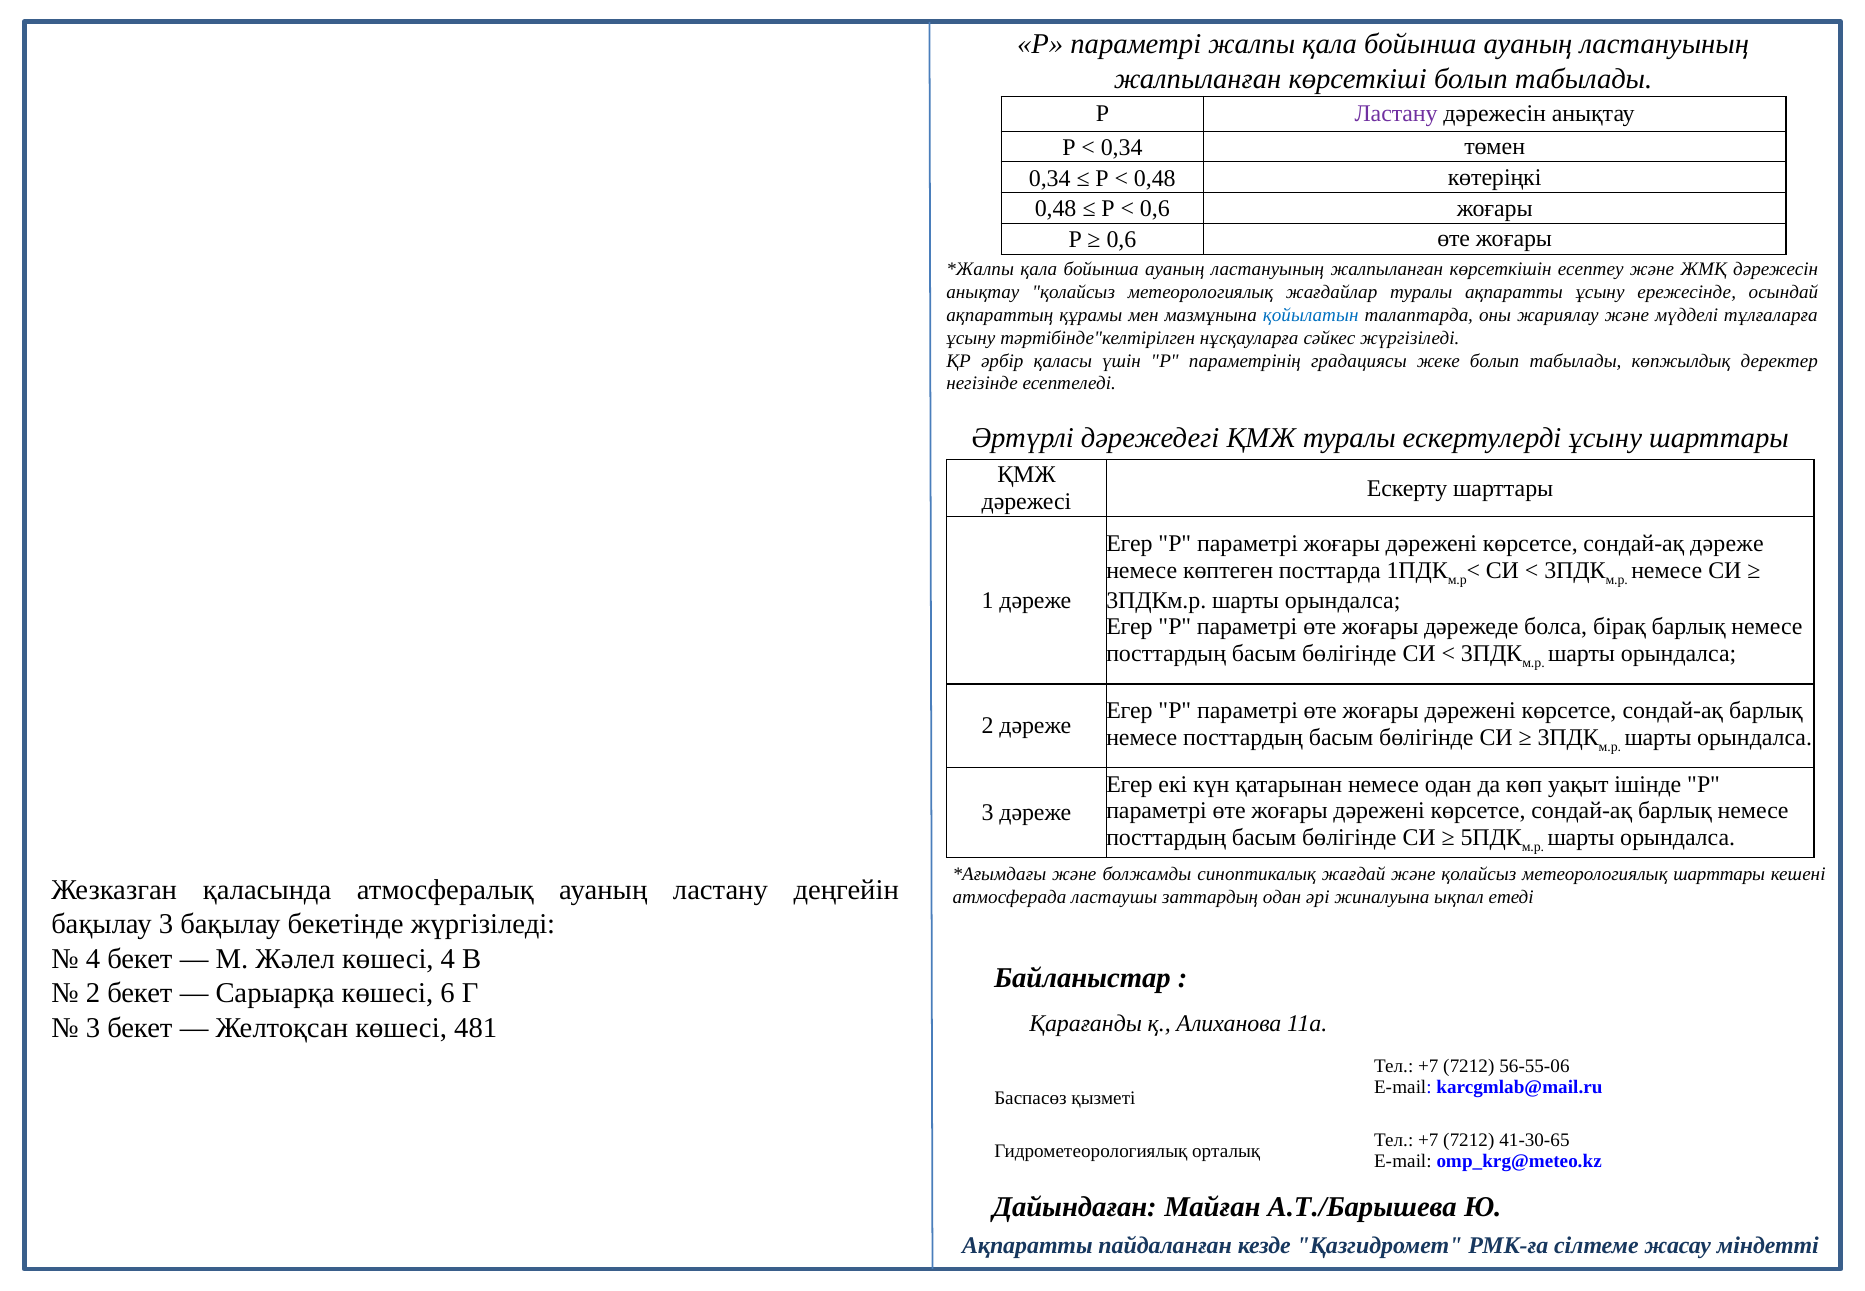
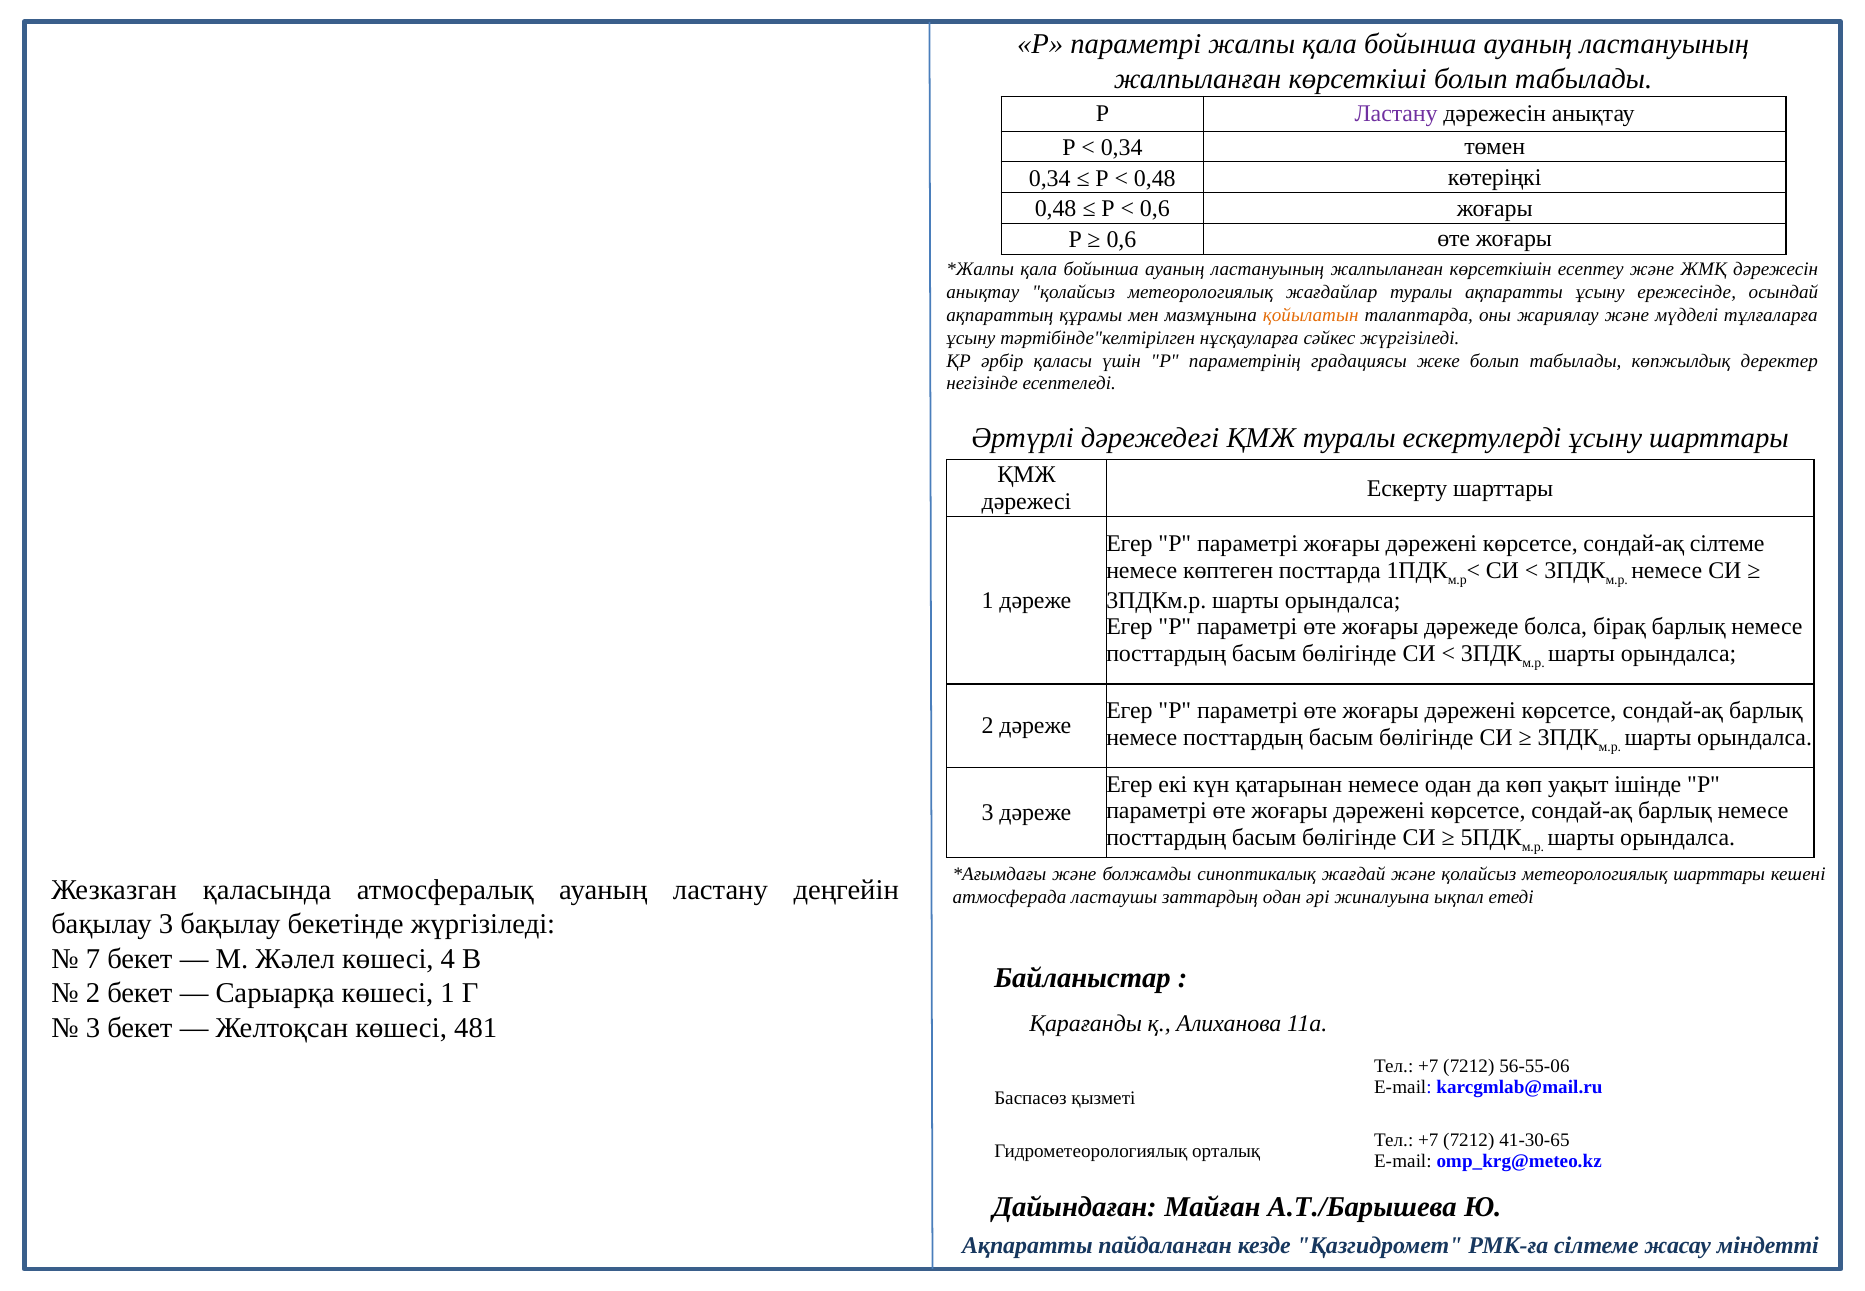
қойылатын colour: blue -> orange
сондай-ақ дәреже: дәреже -> сілтеме
4 at (93, 959): 4 -> 7
көшесі 6: 6 -> 1
